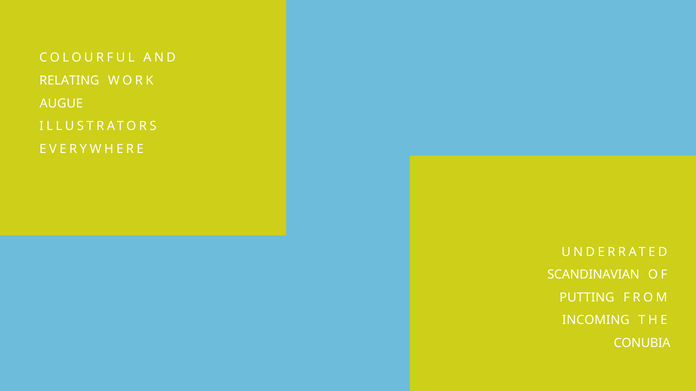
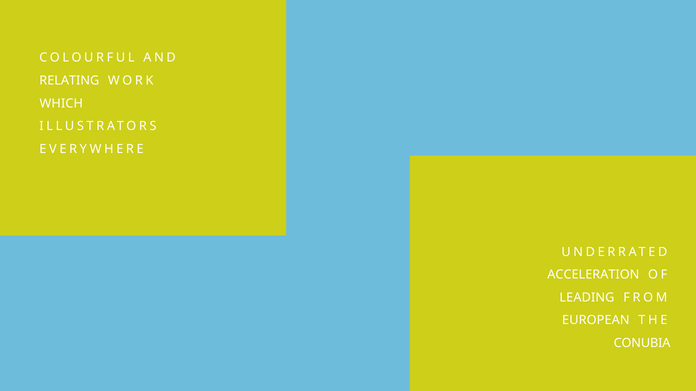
AUGUE: AUGUE -> WHICH
SCANDINAVIAN: SCANDINAVIAN -> ACCELERATION
PUTTING: PUTTING -> LEADING
INCOMING: INCOMING -> EUROPEAN
